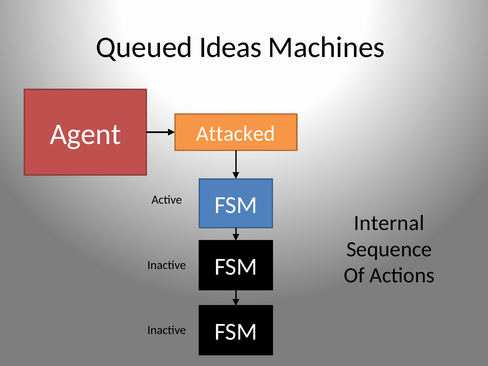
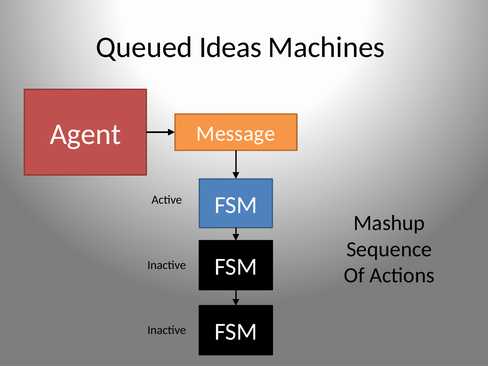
Attacked: Attacked -> Message
Internal: Internal -> Mashup
